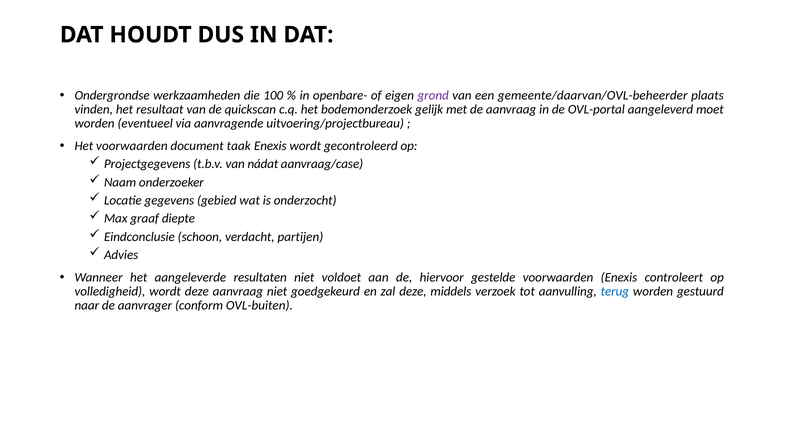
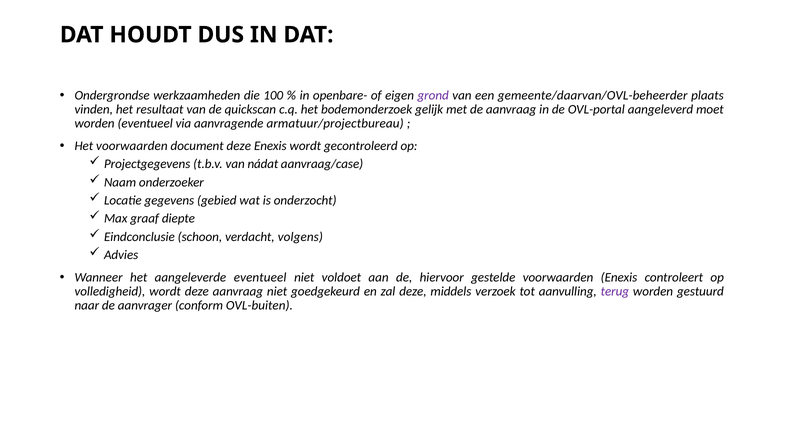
uitvoering/projectbureau: uitvoering/projectbureau -> armatuur/projectbureau
document taak: taak -> deze
partijen: partijen -> volgens
aangeleverde resultaten: resultaten -> eventueel
terug colour: blue -> purple
